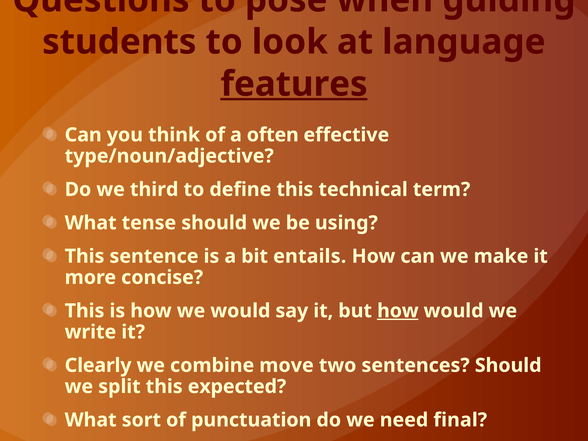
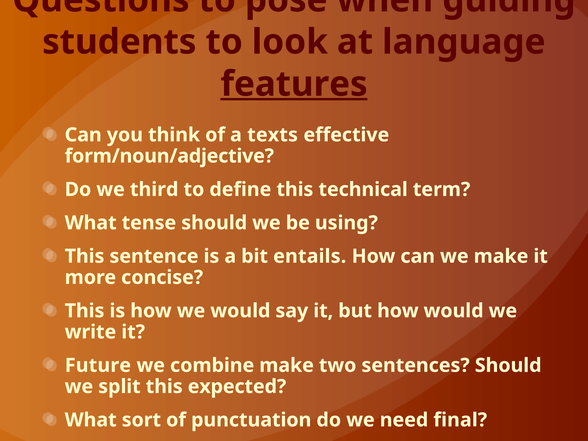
often: often -> texts
type/noun/adjective: type/noun/adjective -> form/noun/adjective
how at (398, 311) underline: present -> none
Clearly: Clearly -> Future
combine move: move -> make
